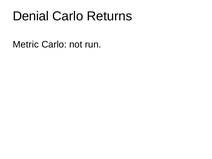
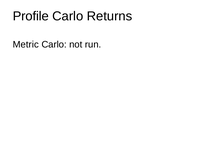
Denial: Denial -> Profile
